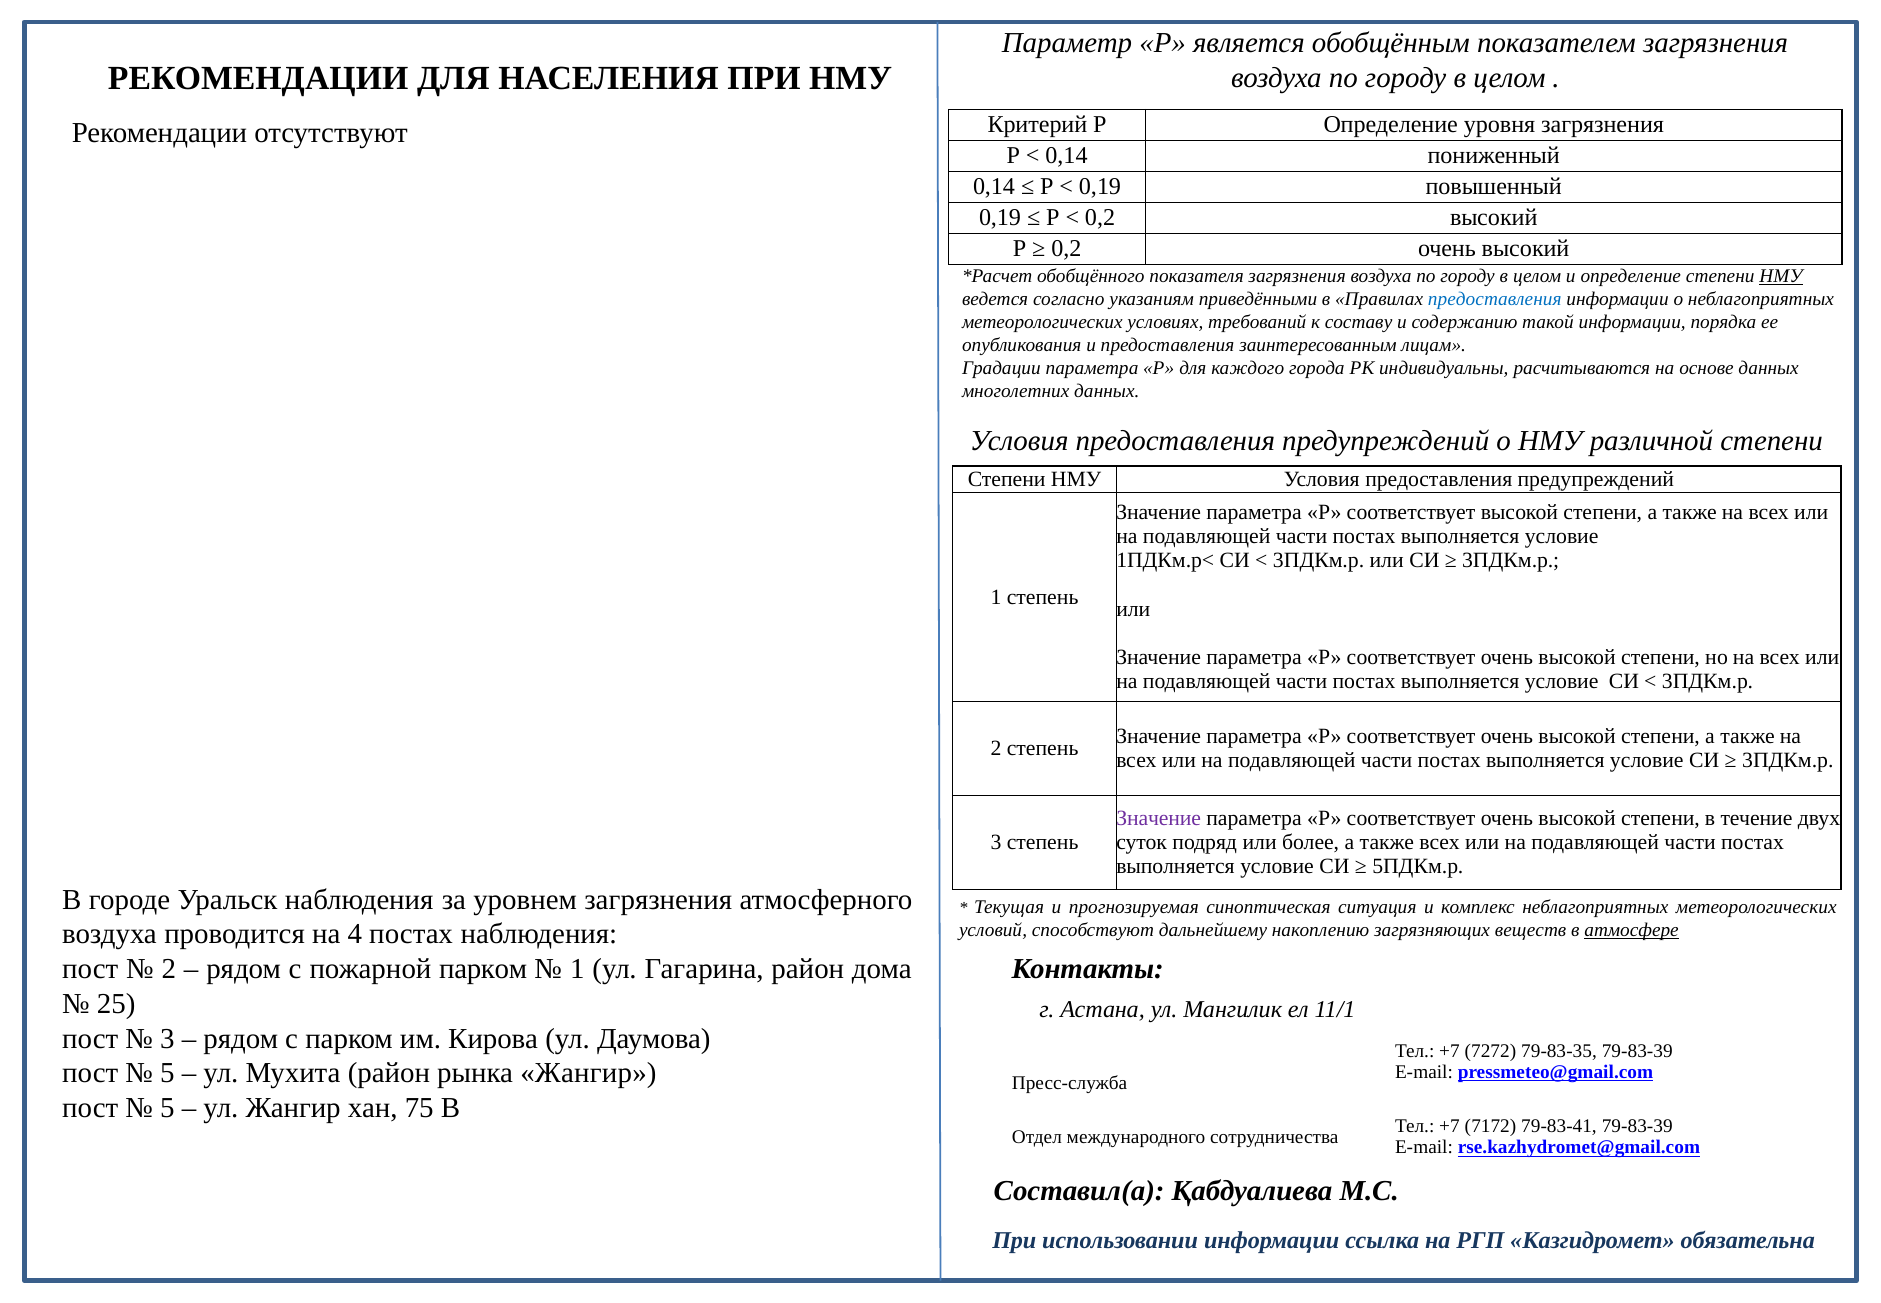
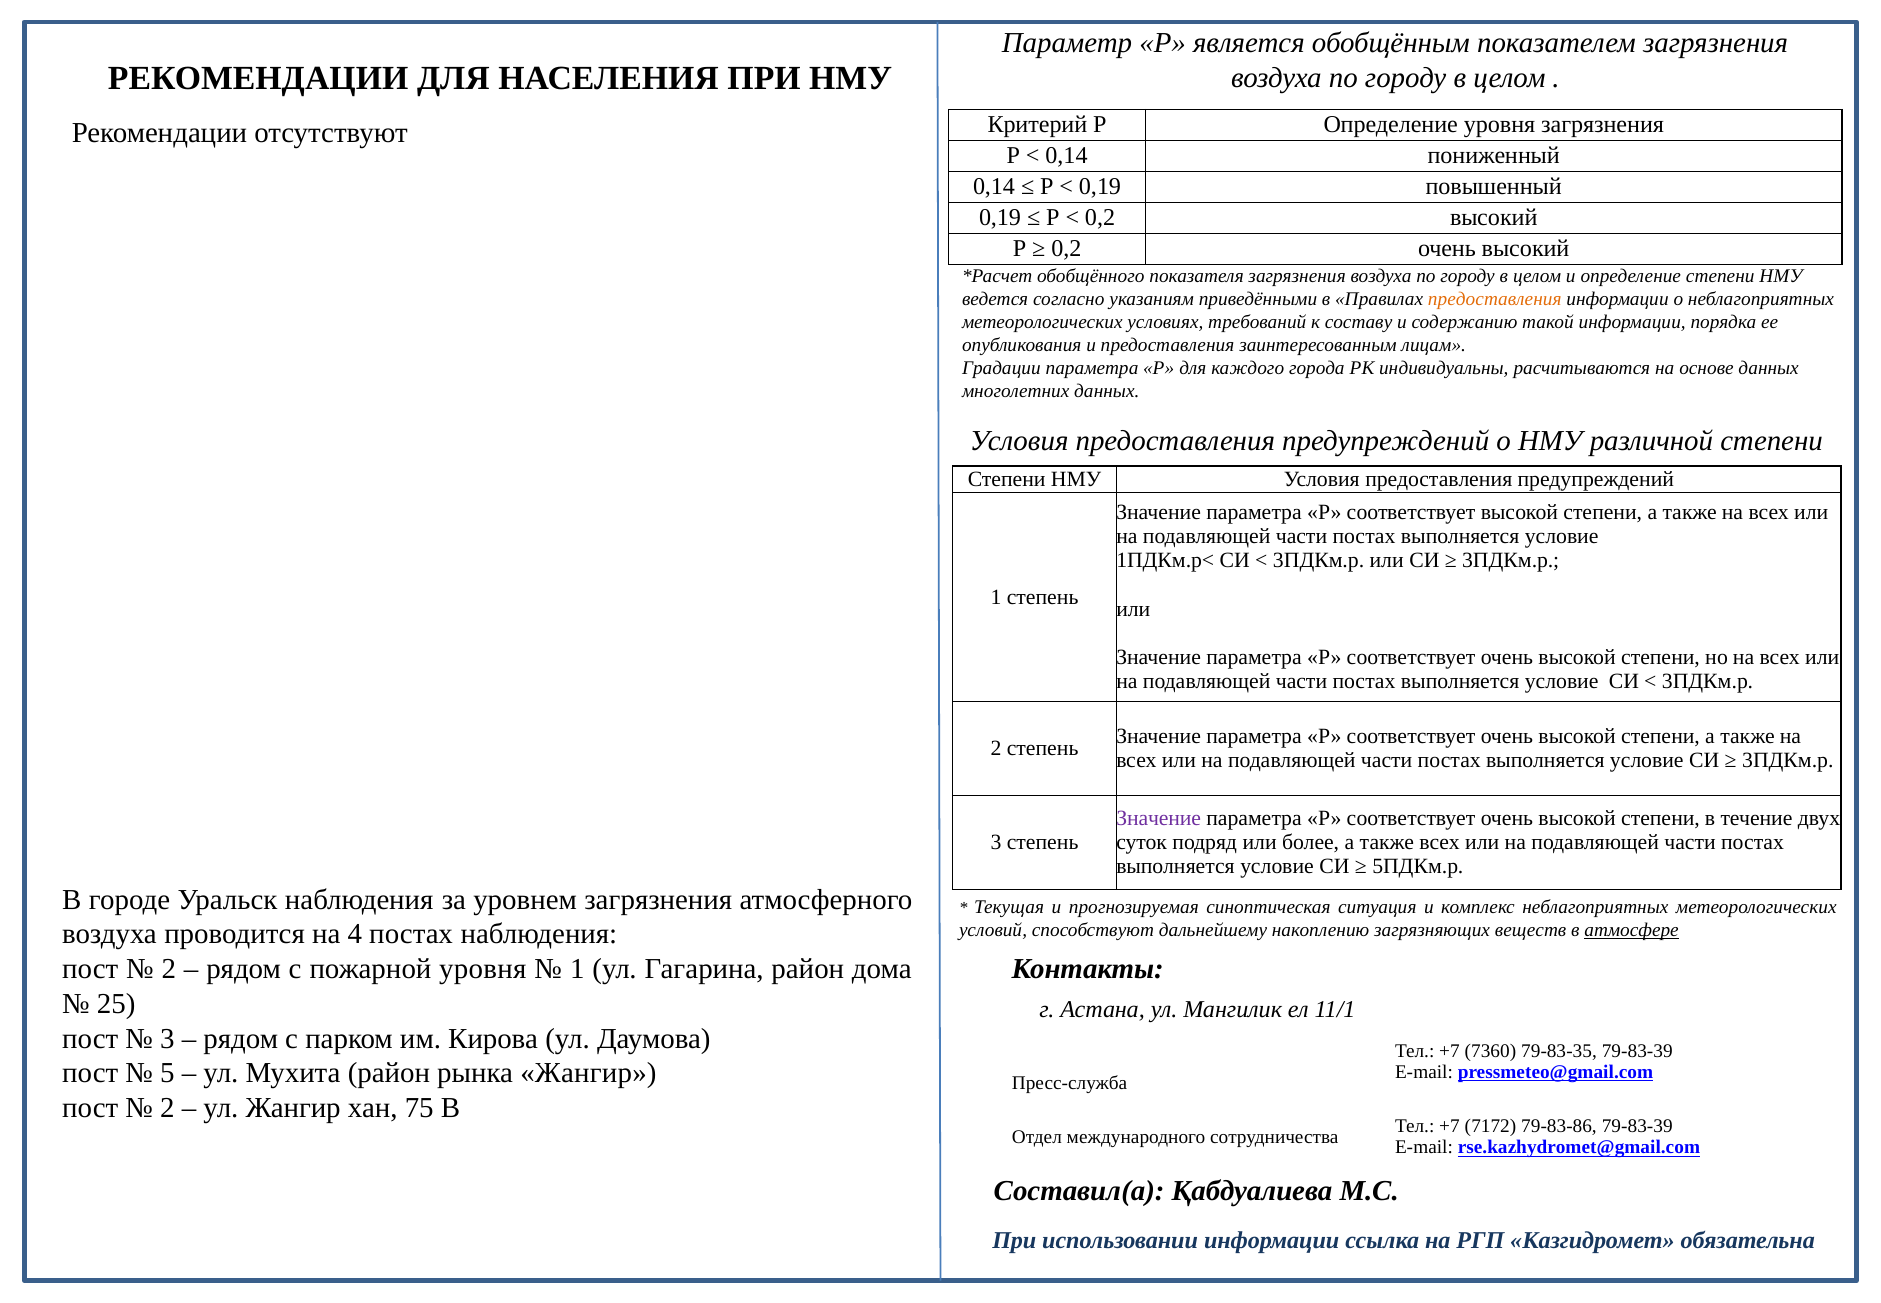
НМУ at (1781, 276) underline: present -> none
предоставления at (1495, 299) colour: blue -> orange
пожарной парком: парком -> уровня
7272: 7272 -> 7360
5 at (167, 1107): 5 -> 2
79-83-41: 79-83-41 -> 79-83-86
